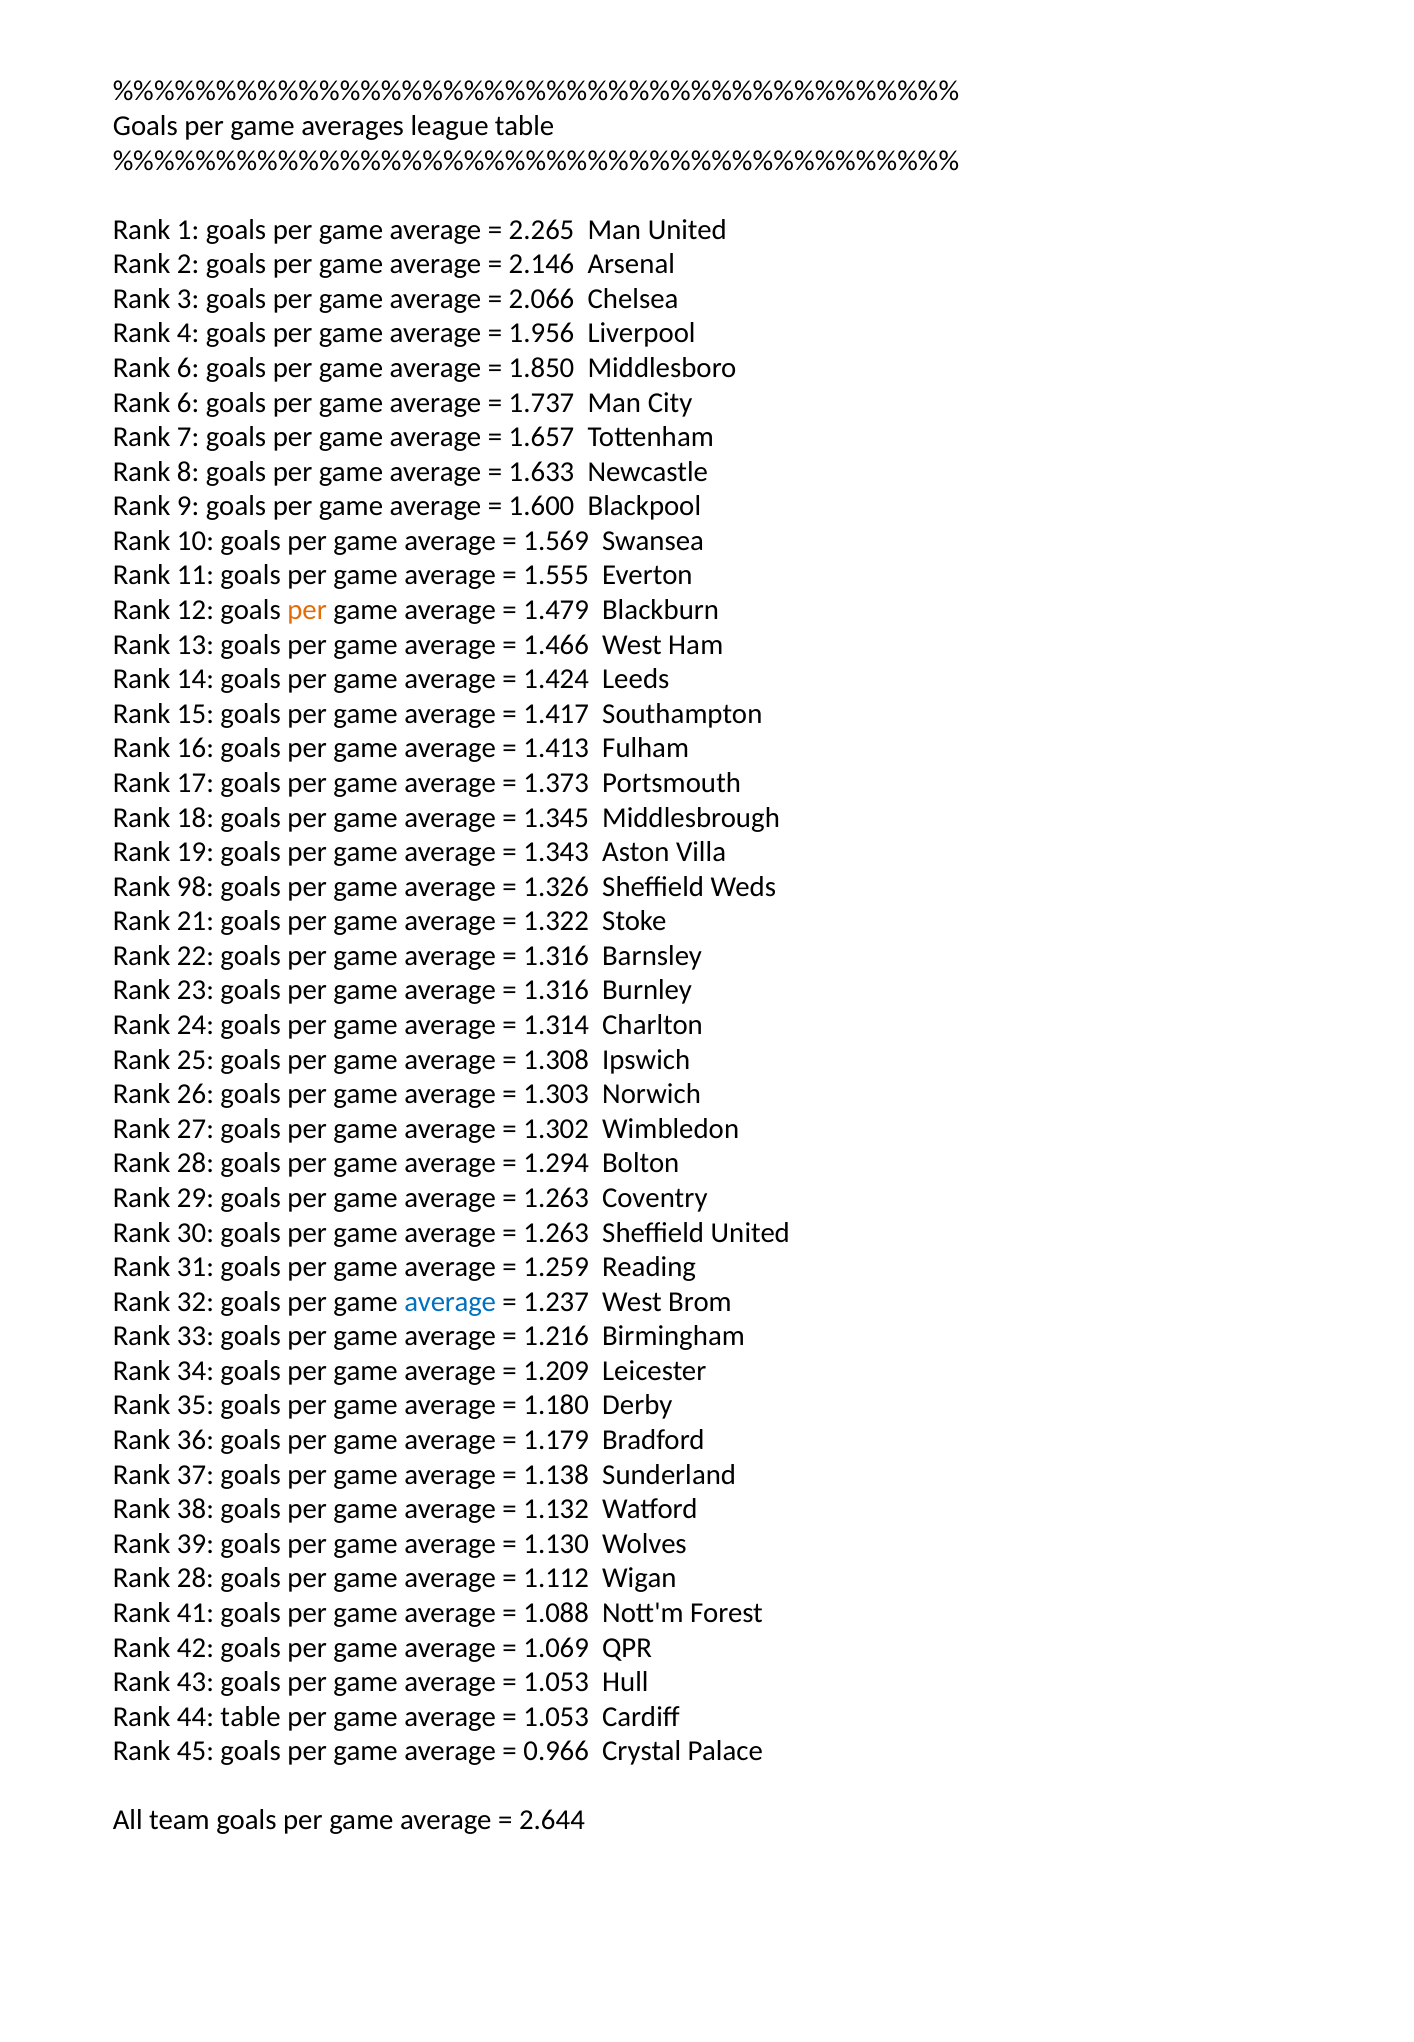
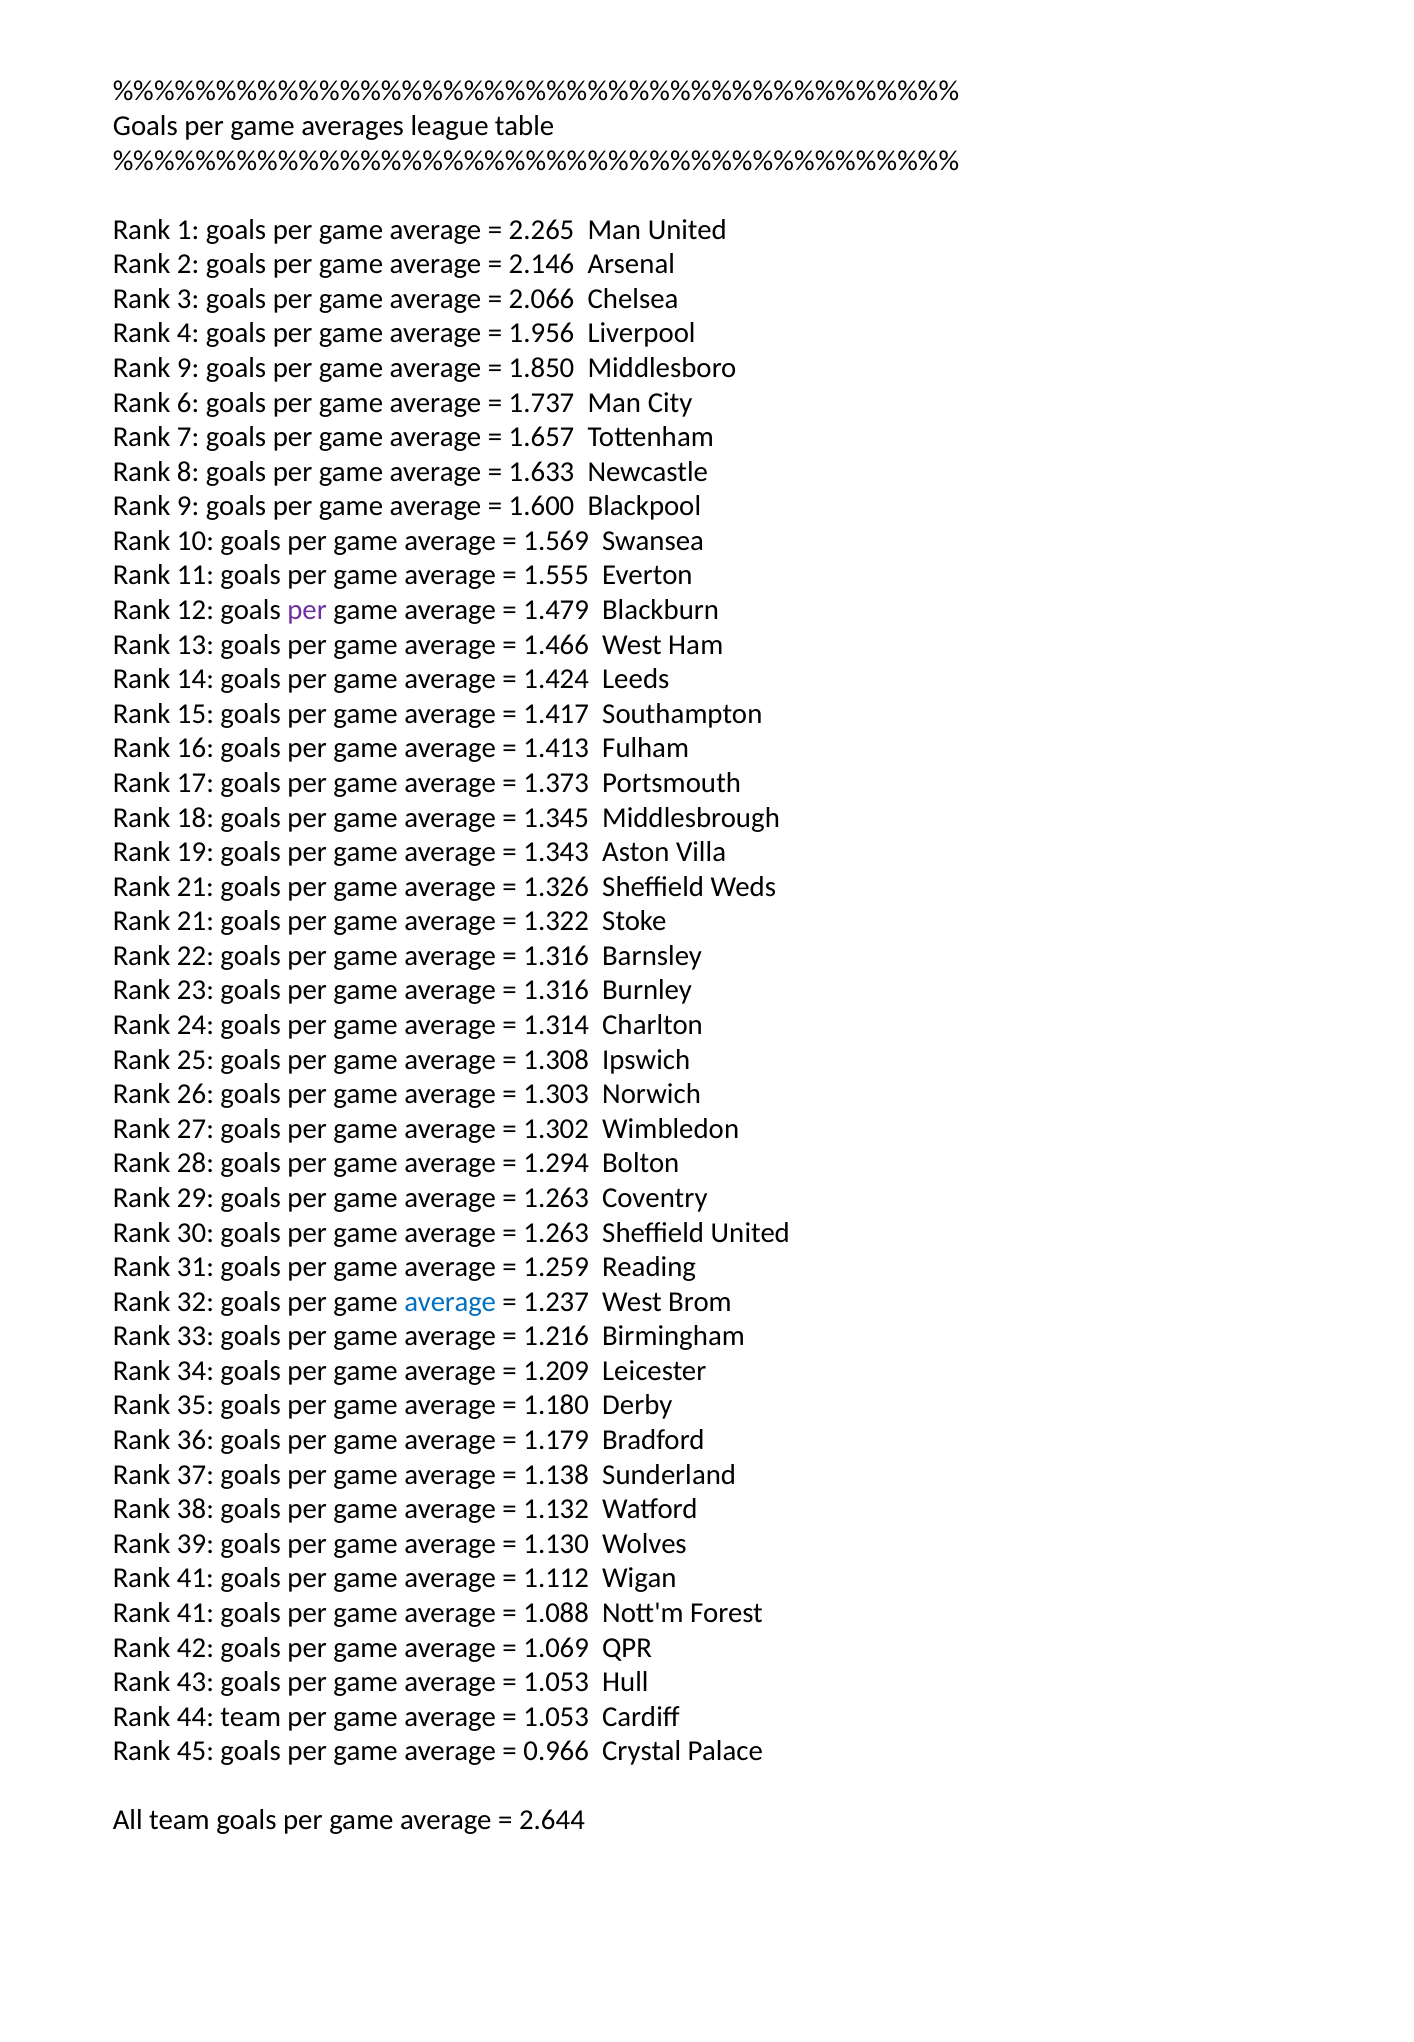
6 at (188, 368): 6 -> 9
per at (307, 610) colour: orange -> purple
98 at (195, 887): 98 -> 21
28 at (195, 1579): 28 -> 41
44 table: table -> team
